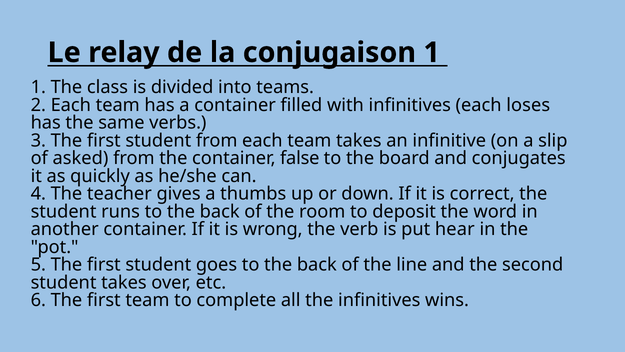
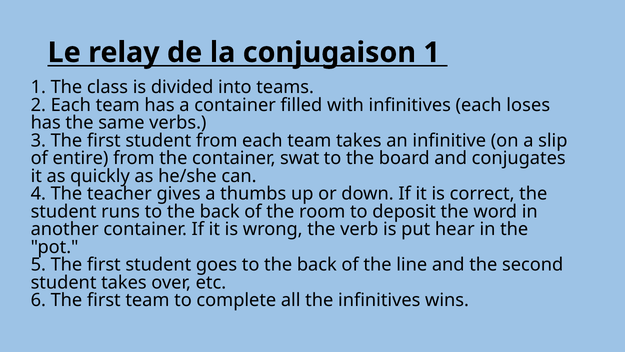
asked: asked -> entire
false: false -> swat
